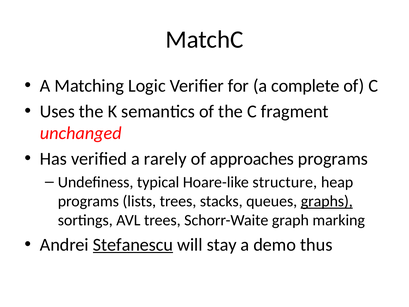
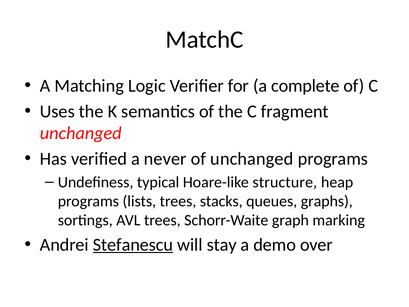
rarely: rarely -> never
of approaches: approaches -> unchanged
graphs underline: present -> none
thus: thus -> over
